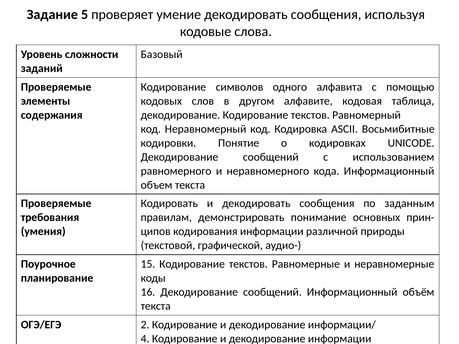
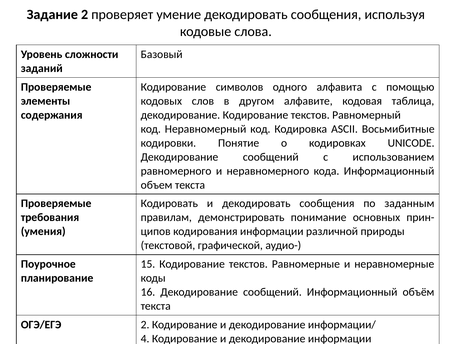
Задание 5: 5 -> 2
